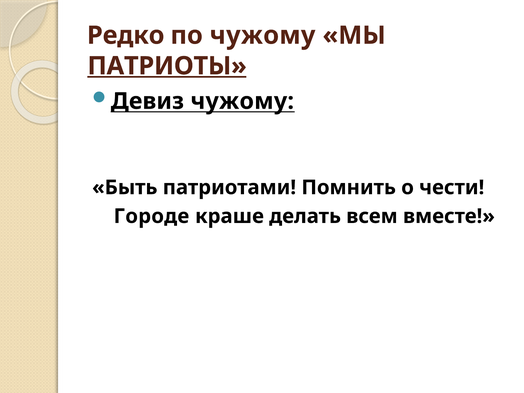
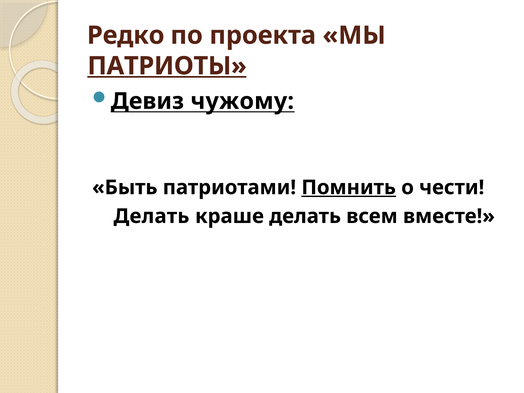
по чужому: чужому -> проекта
Помнить underline: none -> present
Городе at (151, 216): Городе -> Делать
